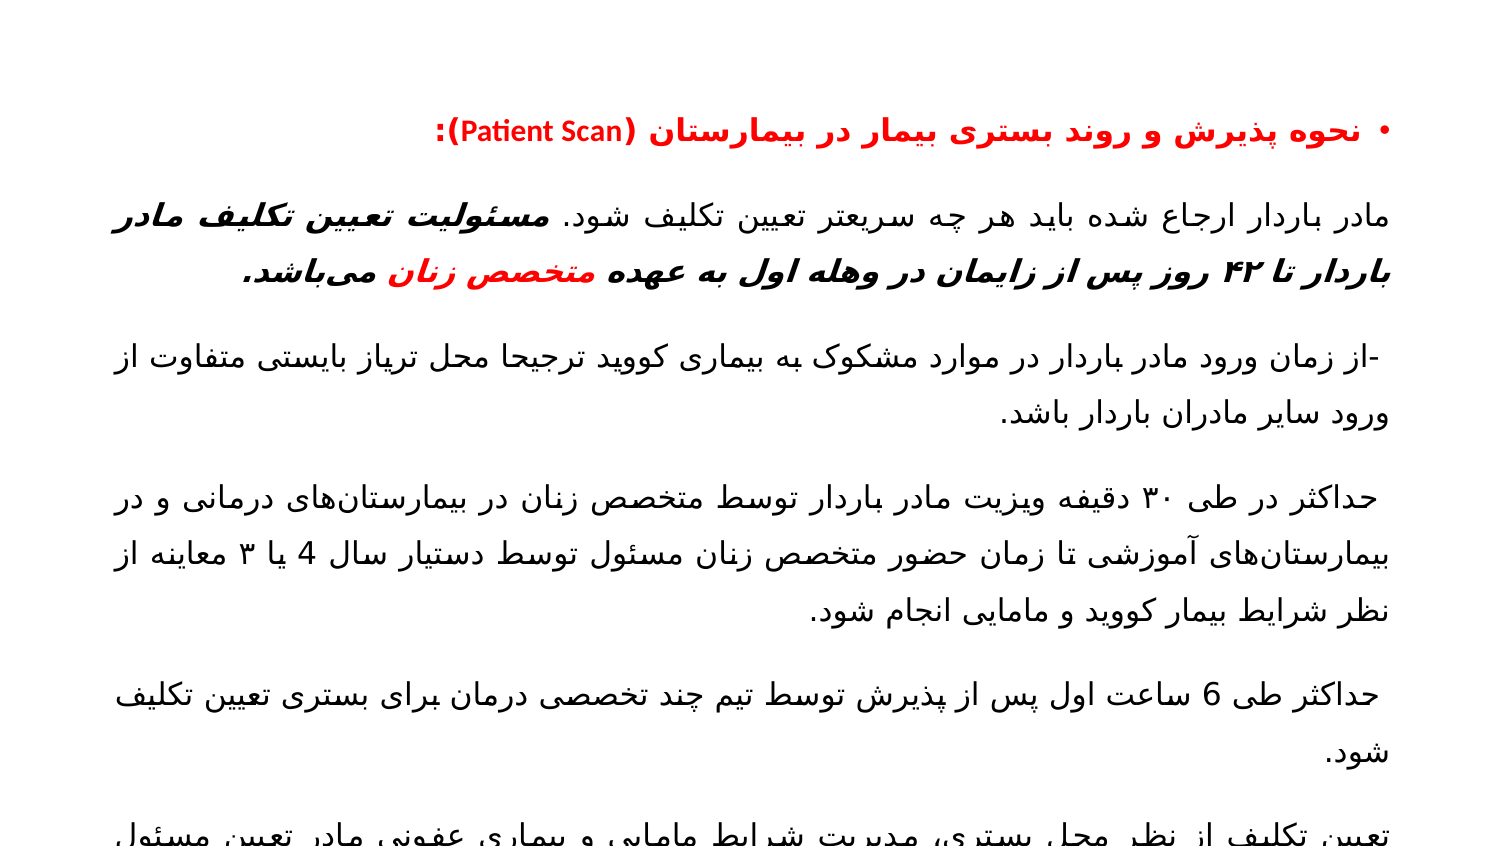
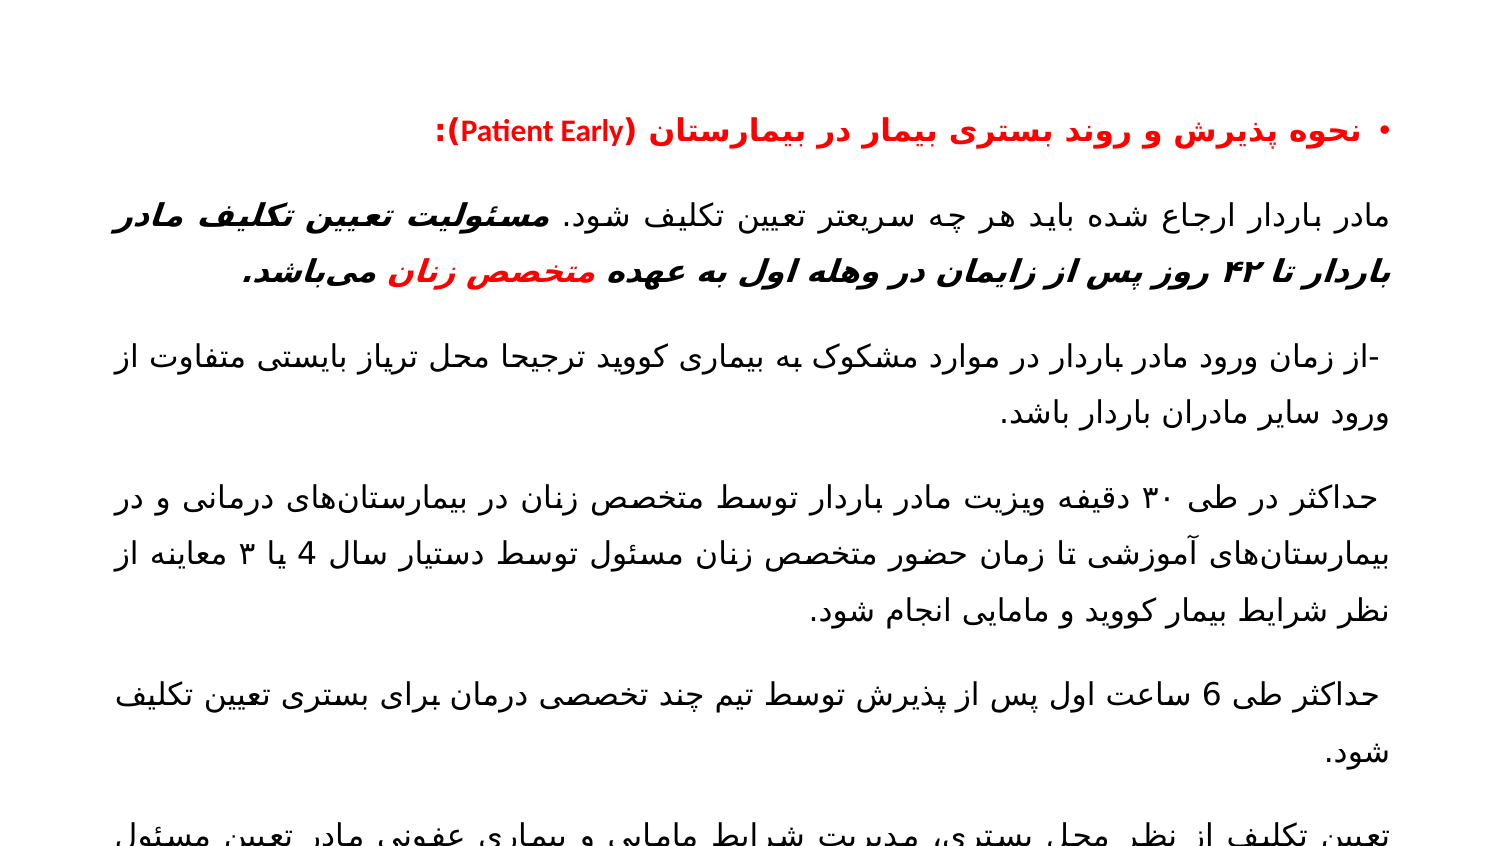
Scan: Scan -> Early
